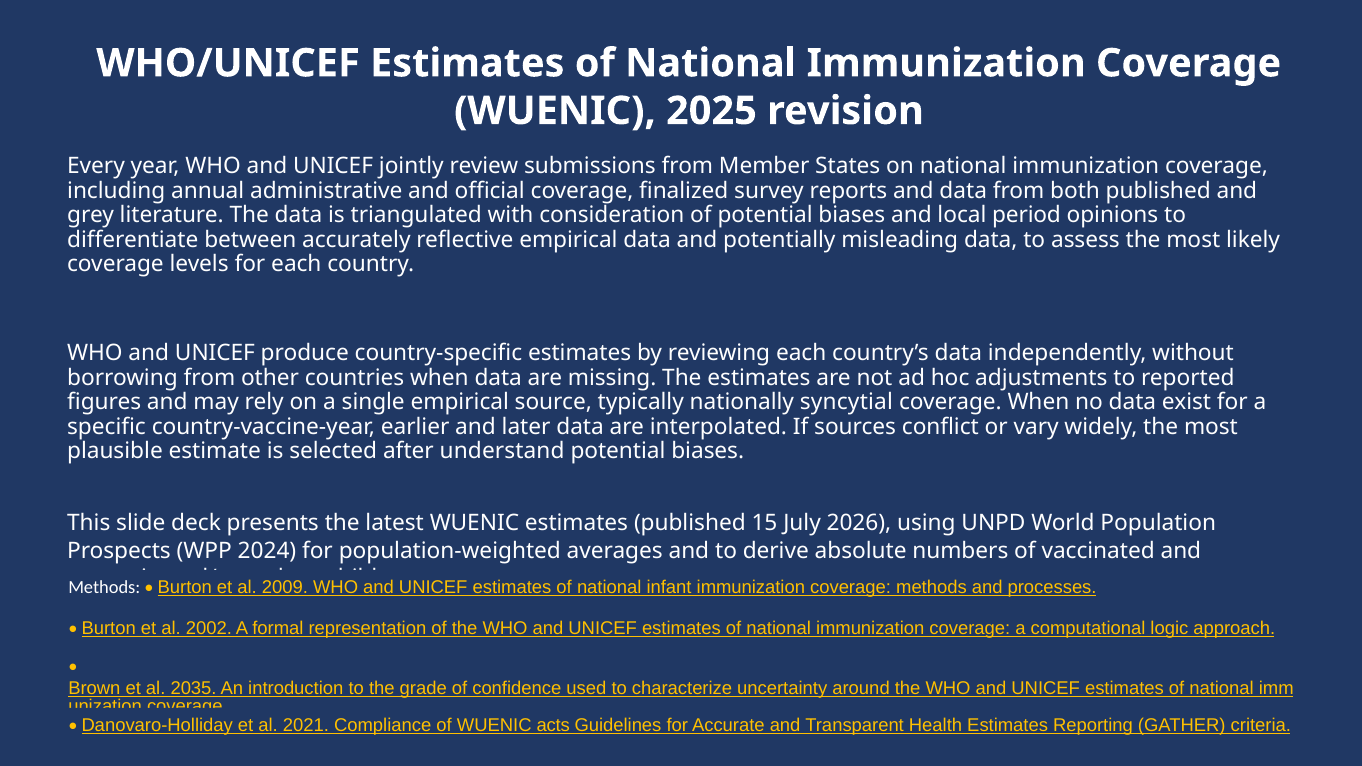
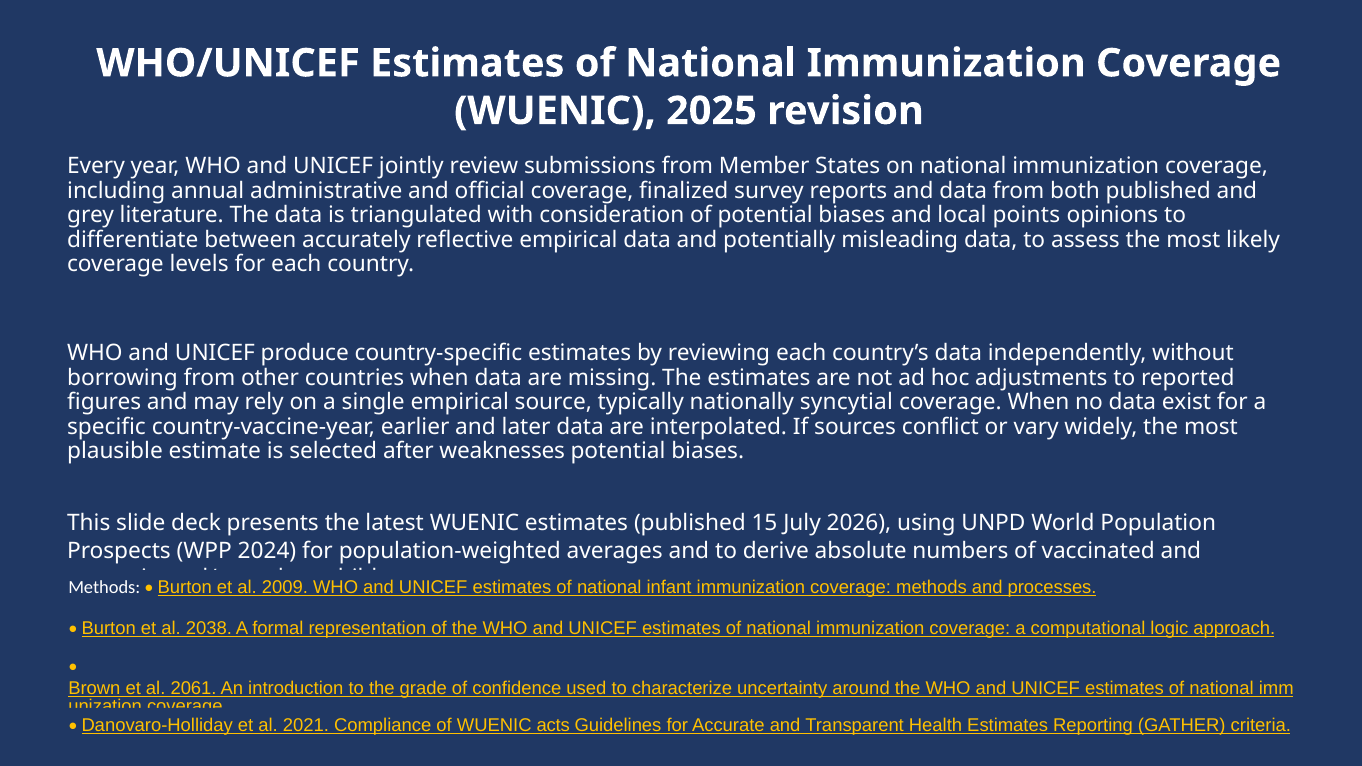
period: period -> points
understand: understand -> weaknesses
2002: 2002 -> 2038
2035: 2035 -> 2061
